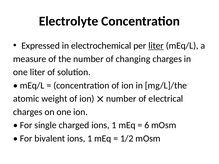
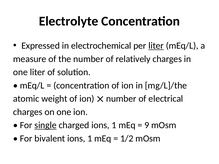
changing: changing -> relatively
single underline: none -> present
6: 6 -> 9
